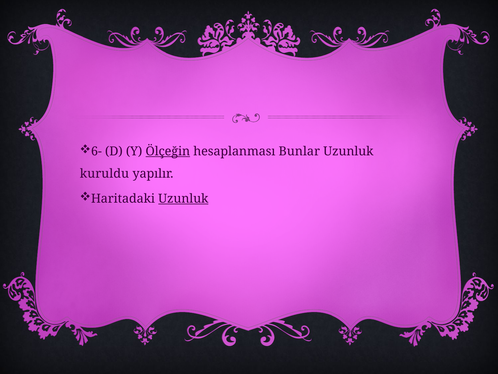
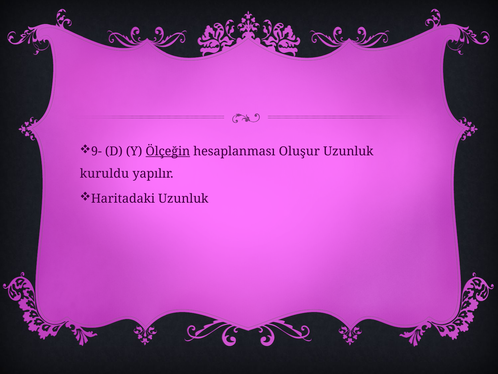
6-: 6- -> 9-
Bunlar: Bunlar -> Oluşur
Uzunluk at (183, 198) underline: present -> none
